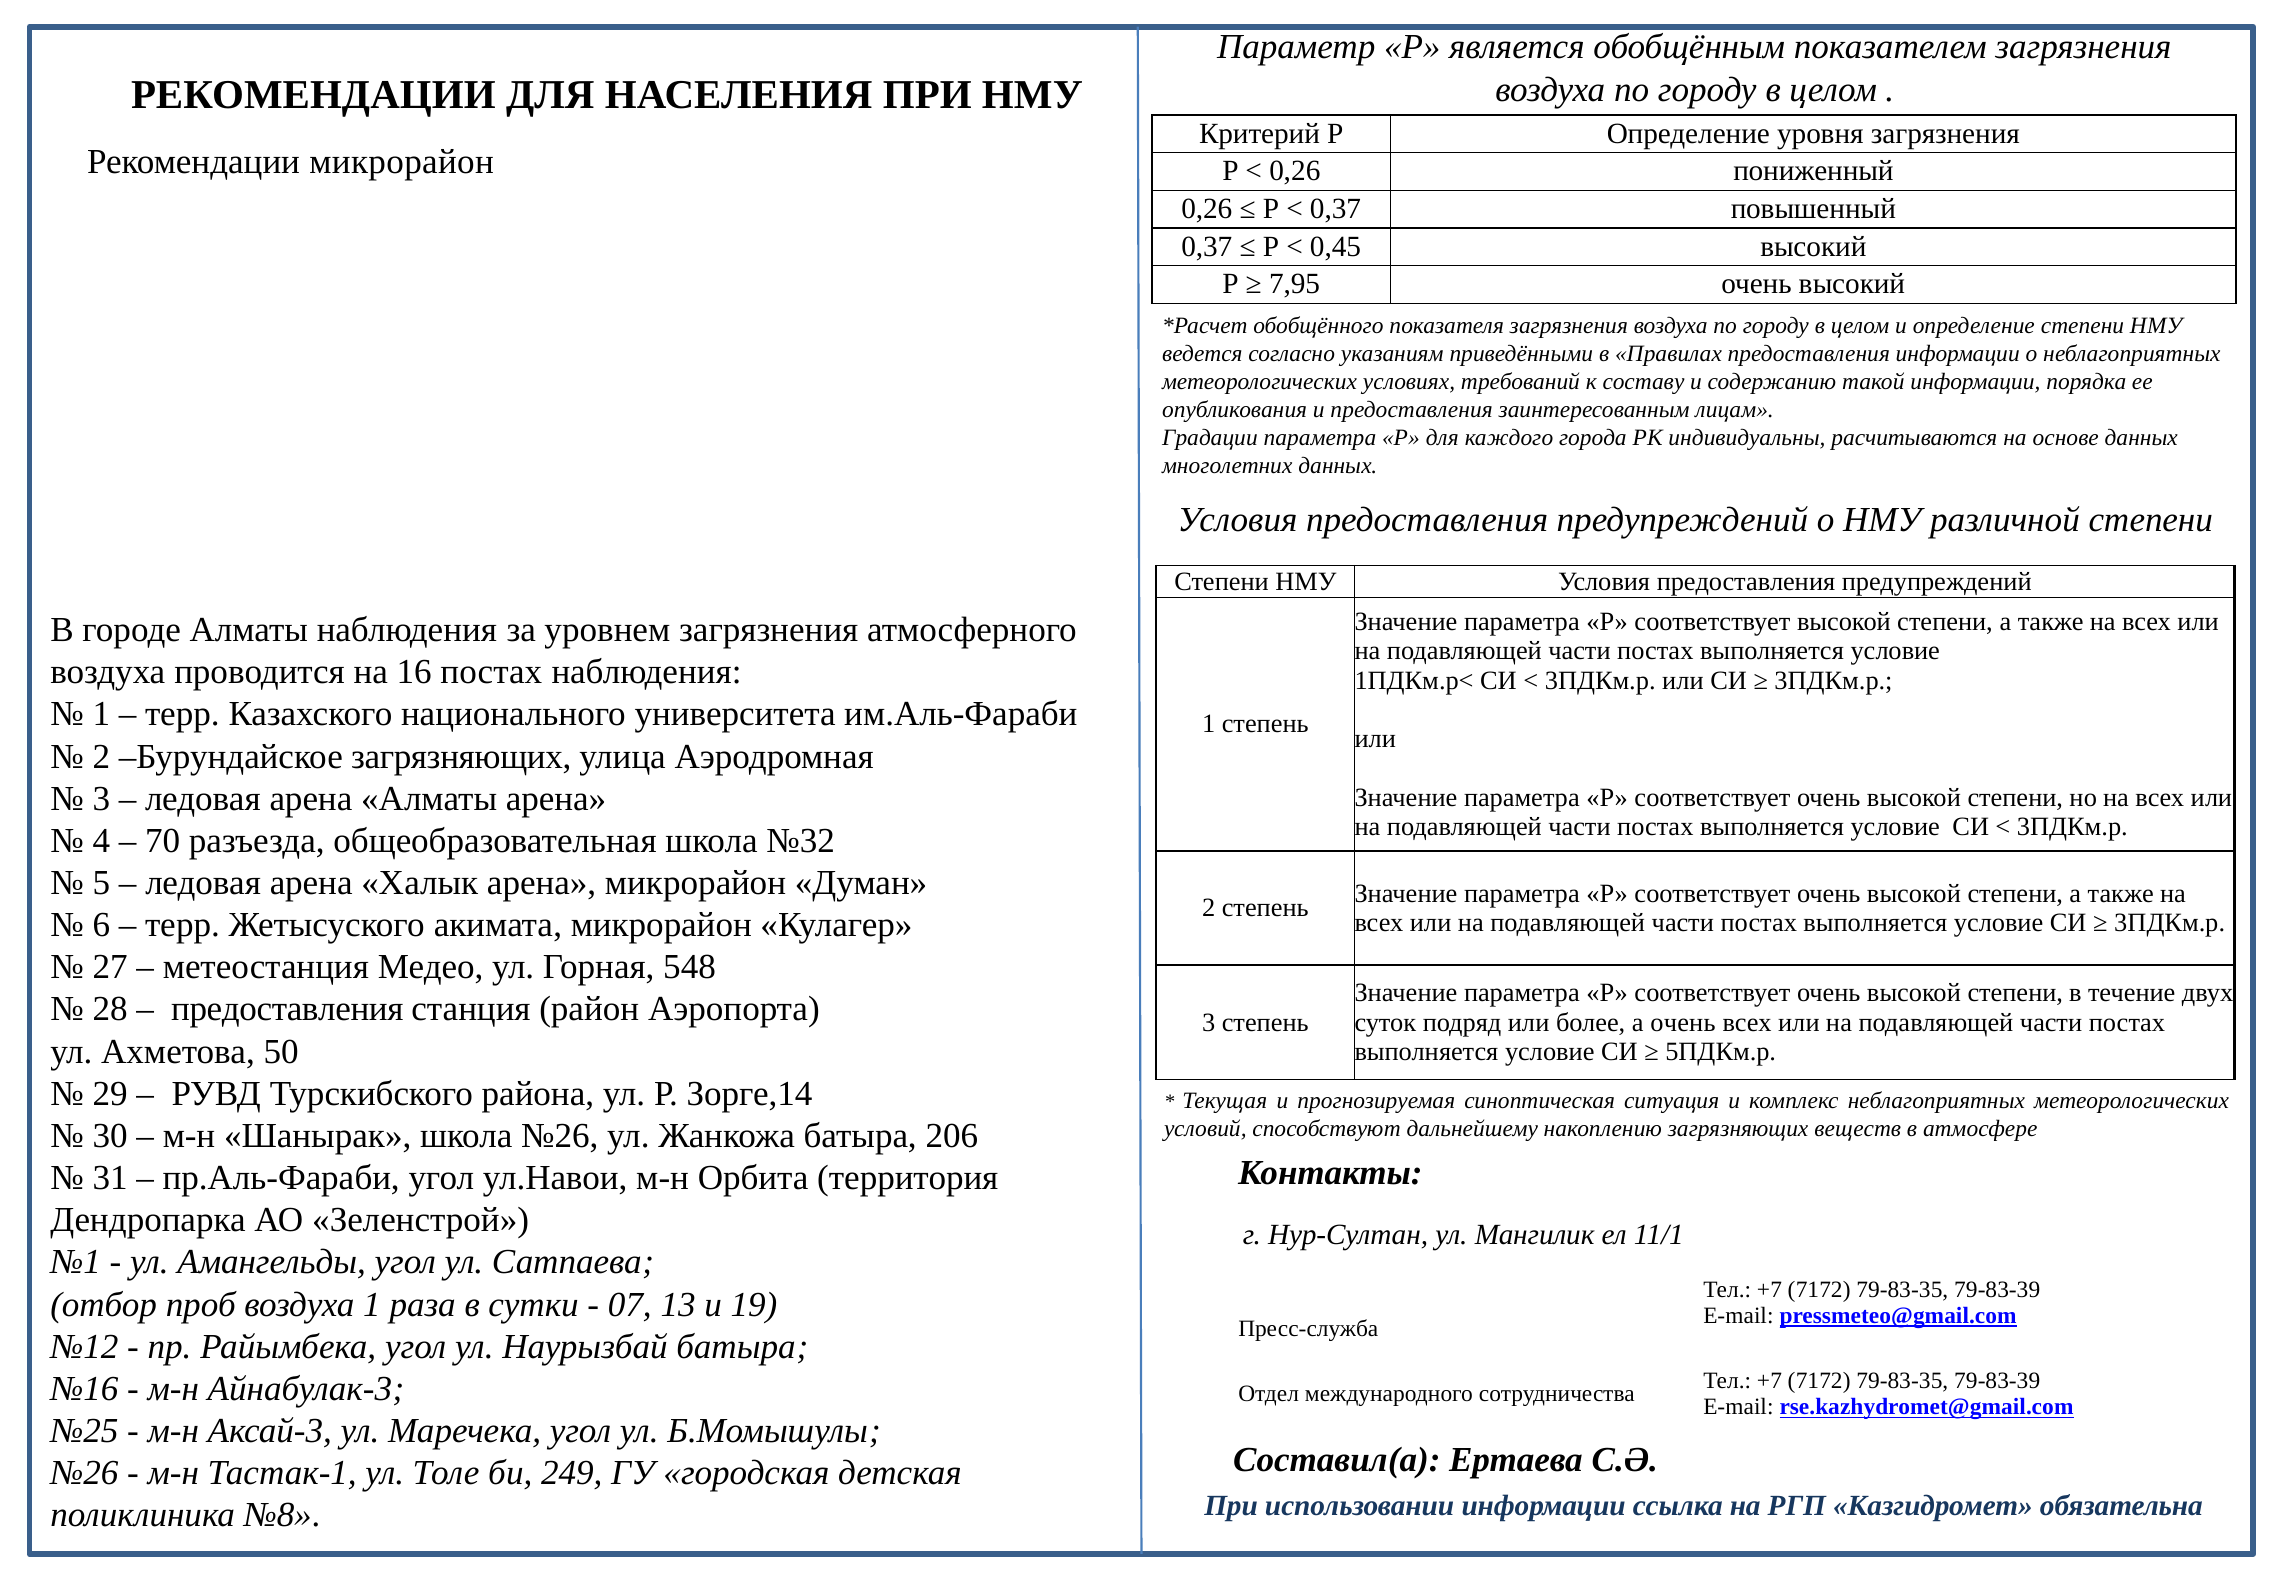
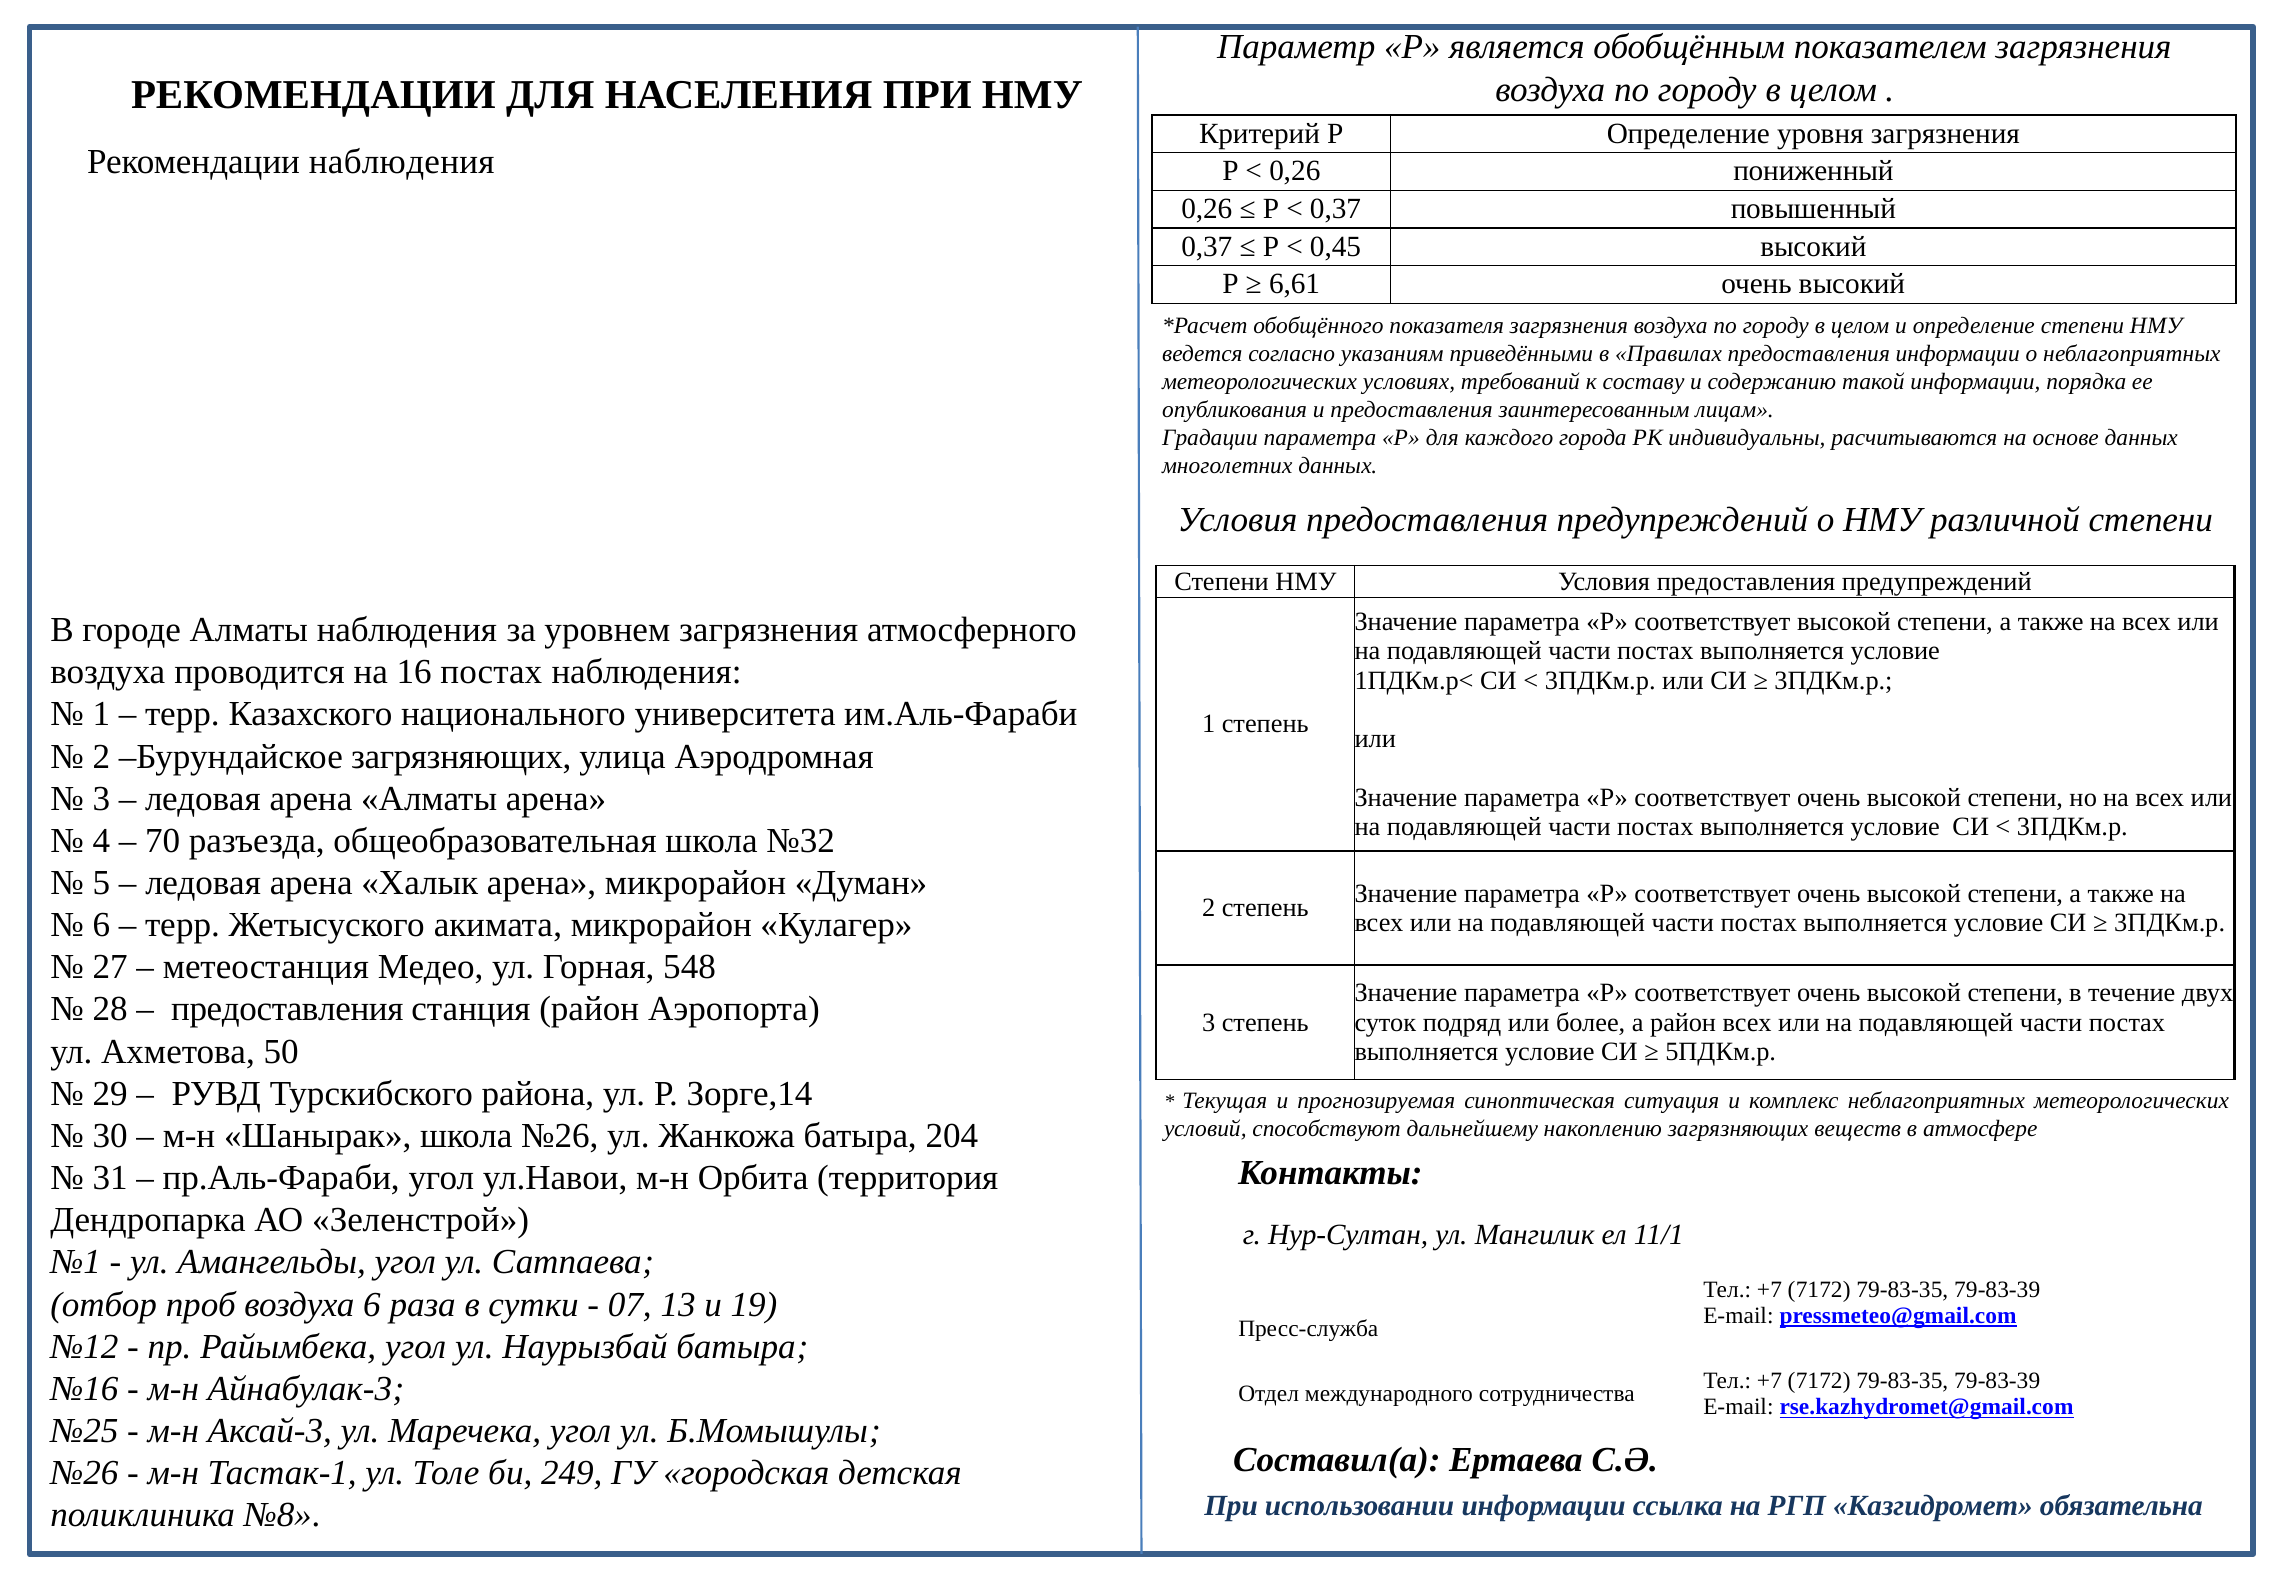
Рекомендации микрорайон: микрорайон -> наблюдения
7,95: 7,95 -> 6,61
а очень: очень -> район
206: 206 -> 204
воздуха 1: 1 -> 6
